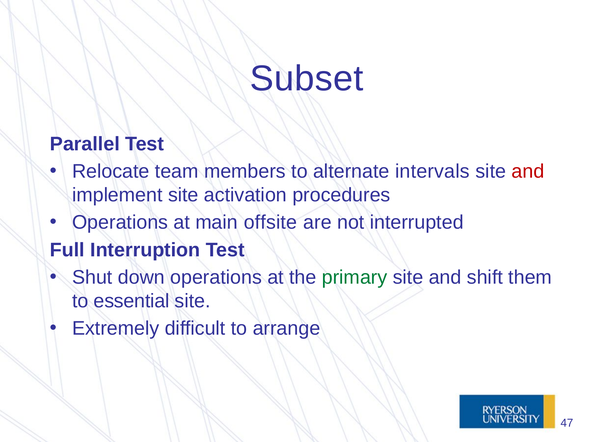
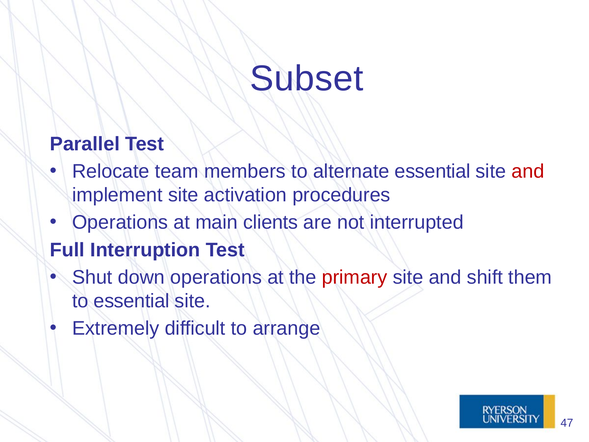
alternate intervals: intervals -> essential
offsite: offsite -> clients
primary colour: green -> red
